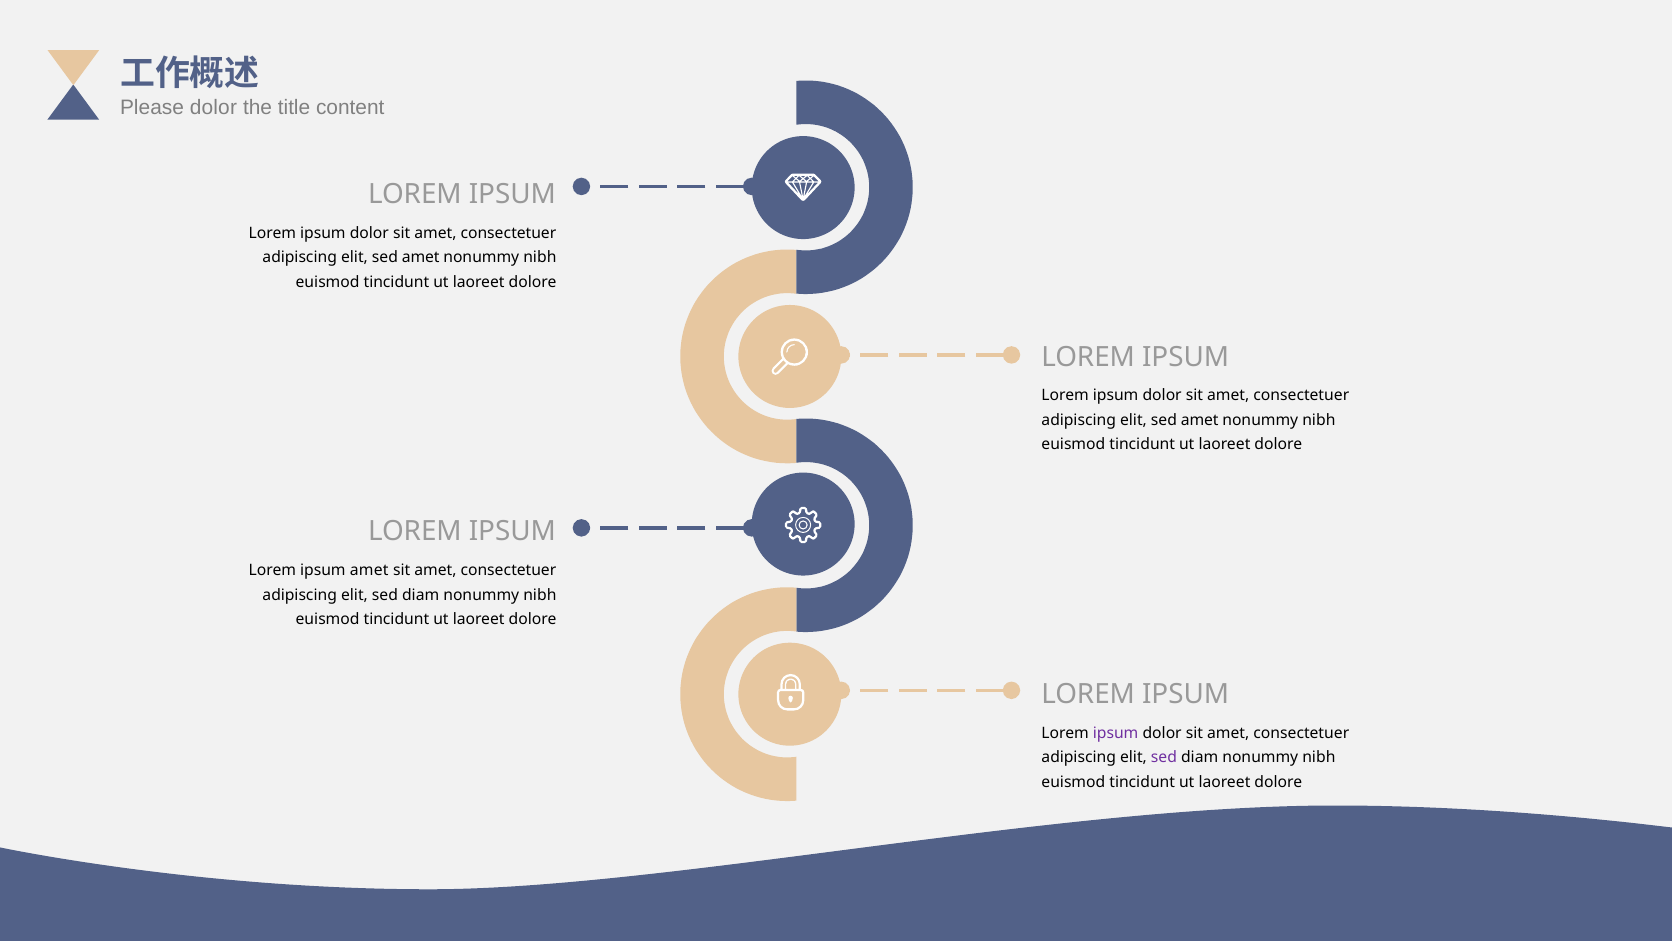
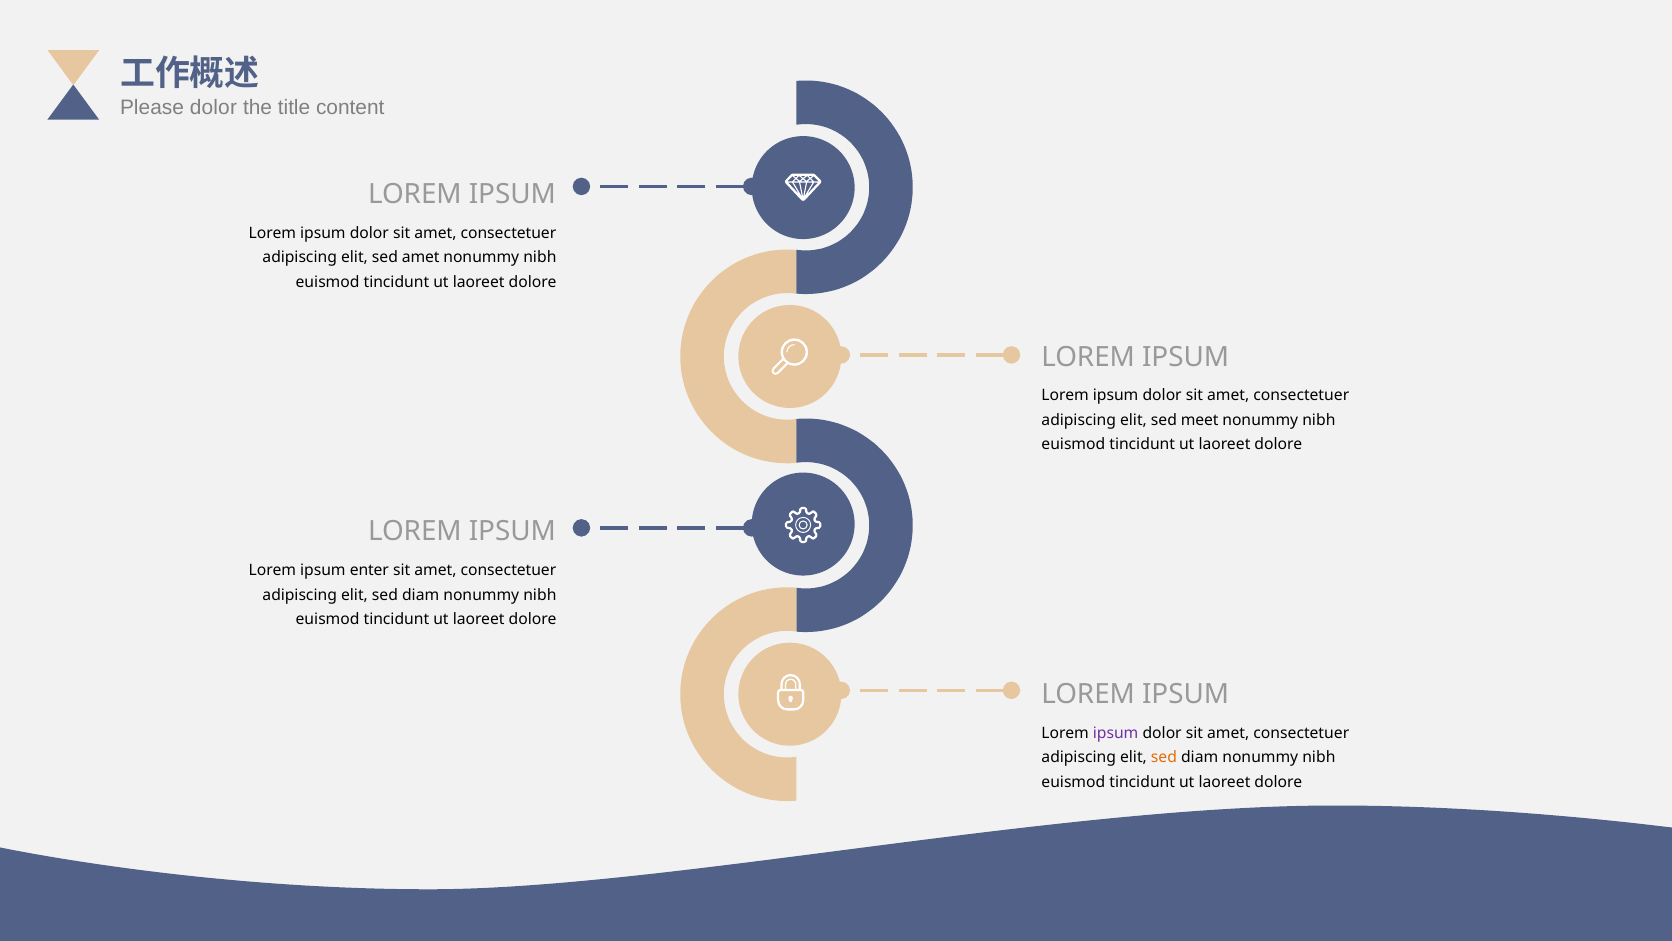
amet at (1200, 420): amet -> meet
ipsum amet: amet -> enter
sed at (1164, 757) colour: purple -> orange
